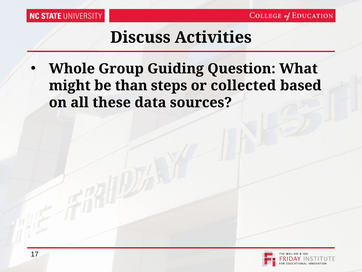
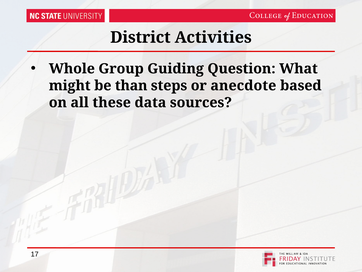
Discuss: Discuss -> District
collected: collected -> anecdote
